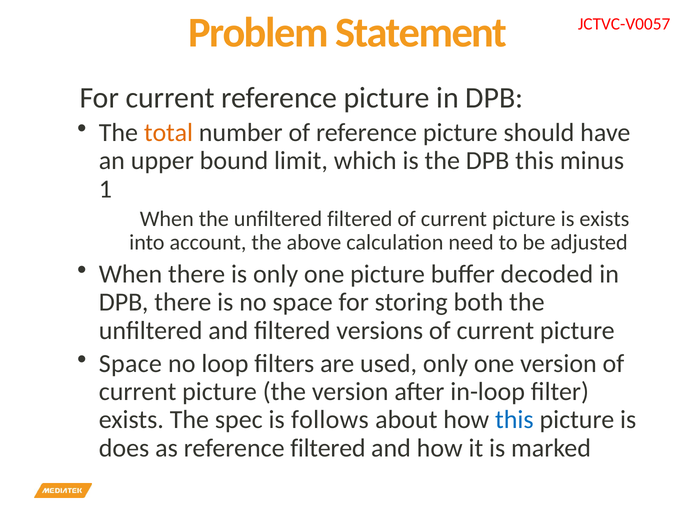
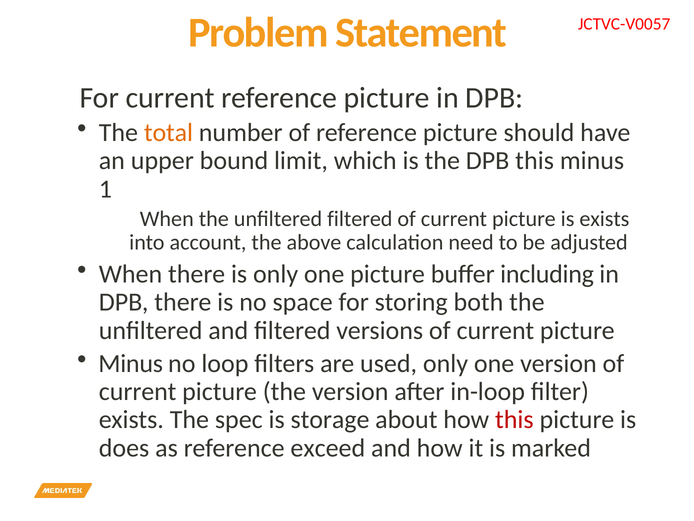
decoded: decoded -> including
Space at (130, 363): Space -> Minus
follows: follows -> storage
this at (514, 419) colour: blue -> red
reference filtered: filtered -> exceed
